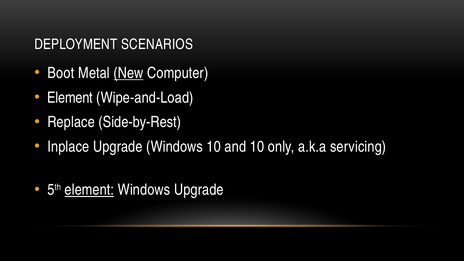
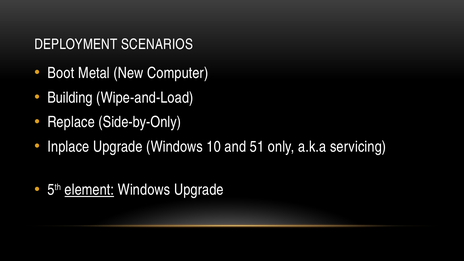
New underline: present -> none
Element at (70, 98): Element -> Building
Side-by-Rest: Side-by-Rest -> Side-by-Only
and 10: 10 -> 51
